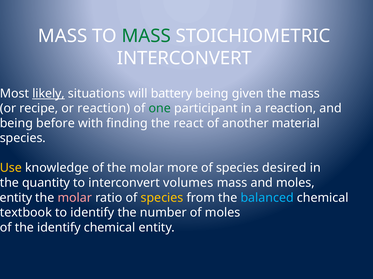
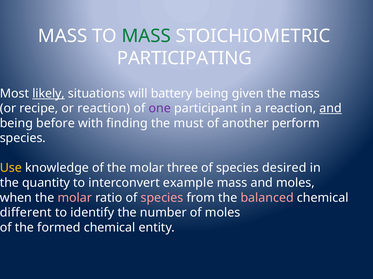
INTERCONVERT at (184, 58): INTERCONVERT -> PARTICIPATING
one colour: green -> purple
and at (331, 109) underline: none -> present
react: react -> must
material: material -> perform
more: more -> three
volumes: volumes -> example
entity at (16, 198): entity -> when
species at (162, 198) colour: yellow -> pink
balanced colour: light blue -> pink
textbook: textbook -> different
the identify: identify -> formed
